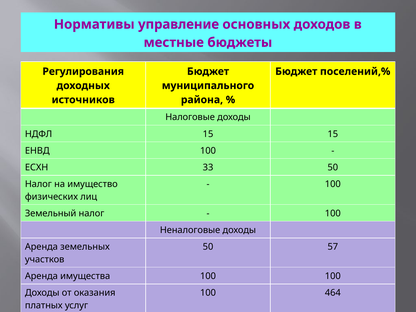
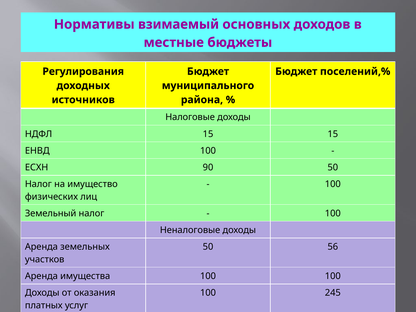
управление: управление -> взимаемый
33: 33 -> 90
57: 57 -> 56
464: 464 -> 245
